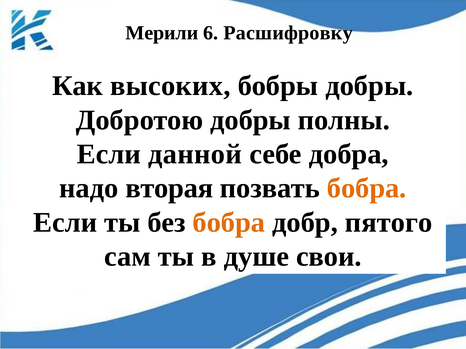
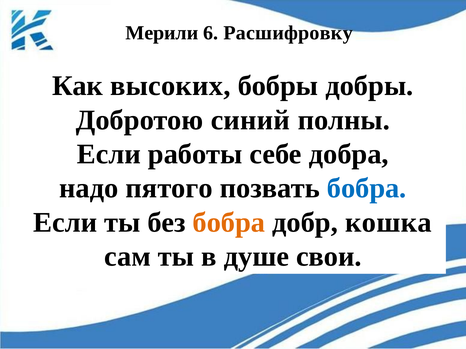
Добротою добры: добры -> синий
данной: данной -> работы
вторая: вторая -> пятого
бобра at (367, 188) colour: orange -> blue
пятого: пятого -> кошка
